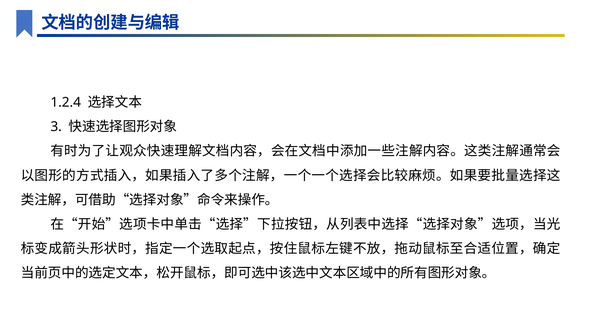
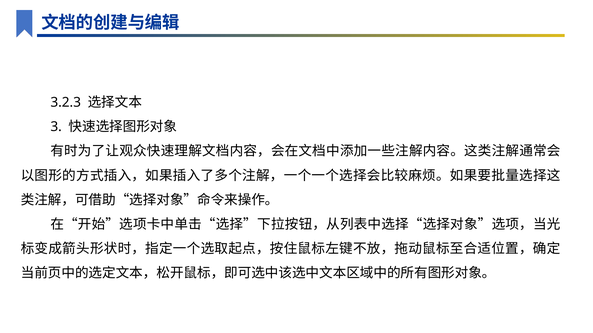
1.2.4: 1.2.4 -> 3.2.3
